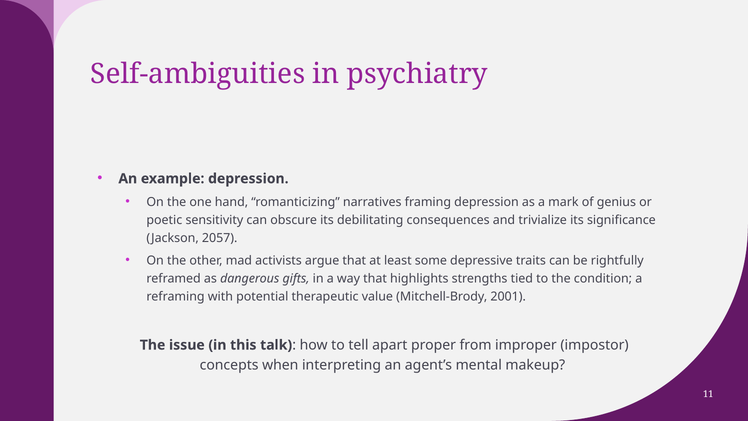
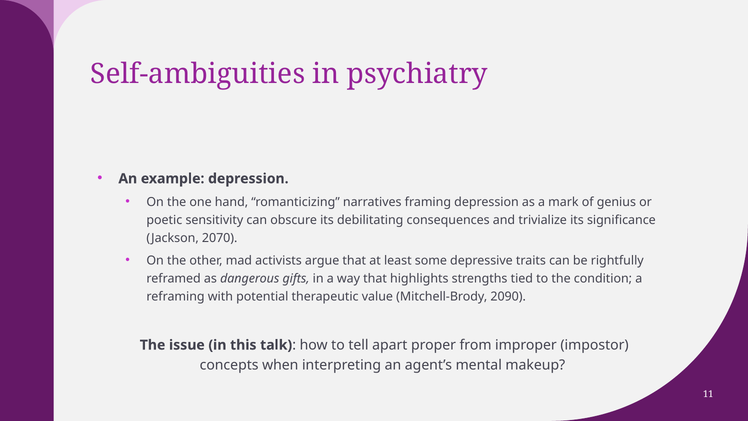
2057: 2057 -> 2070
2001: 2001 -> 2090
